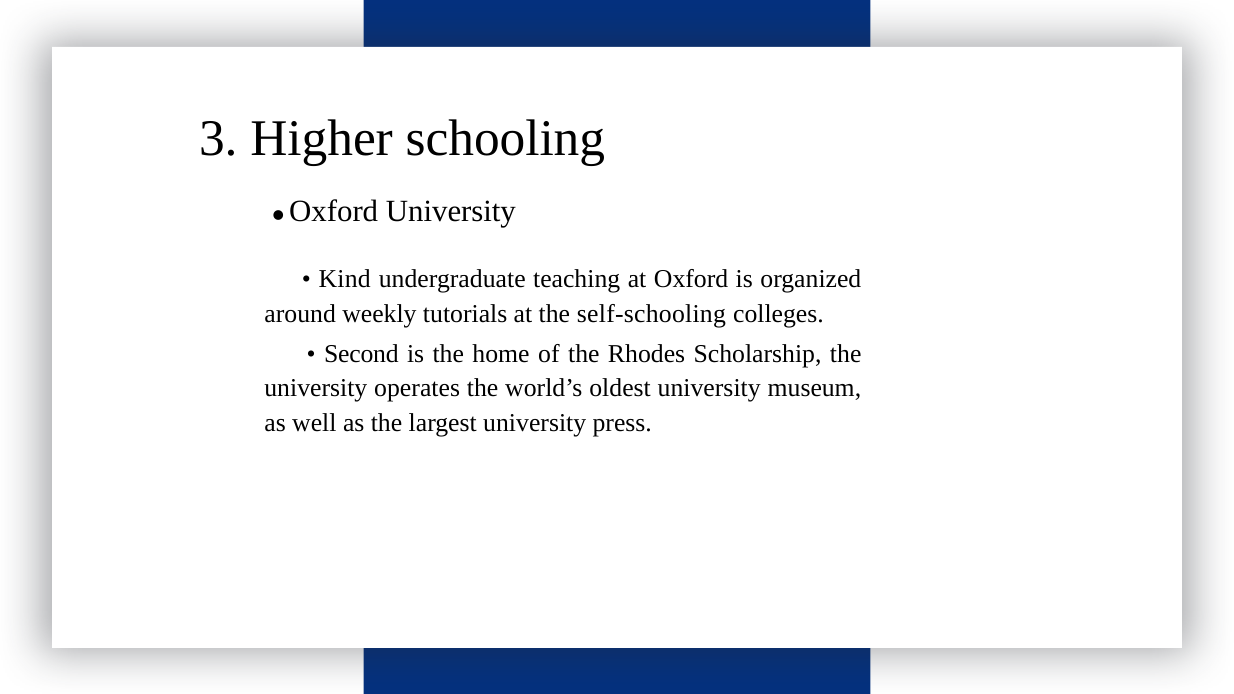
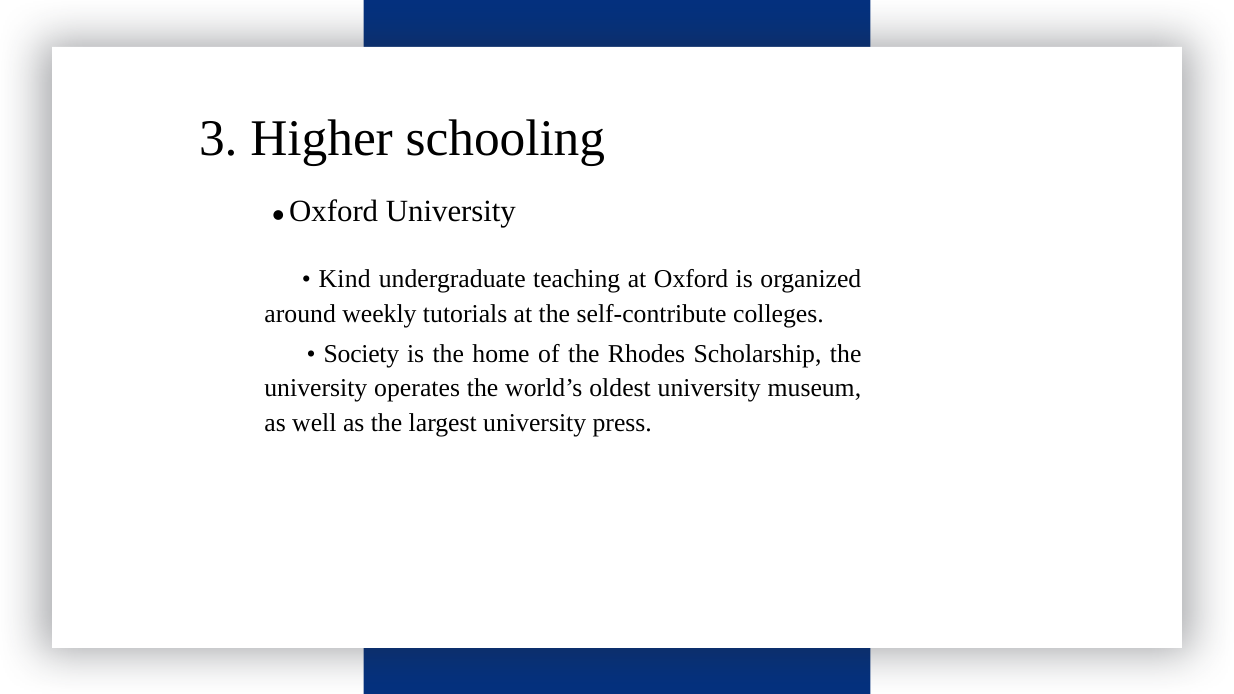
self-schooling: self-schooling -> self-contribute
Second: Second -> Society
